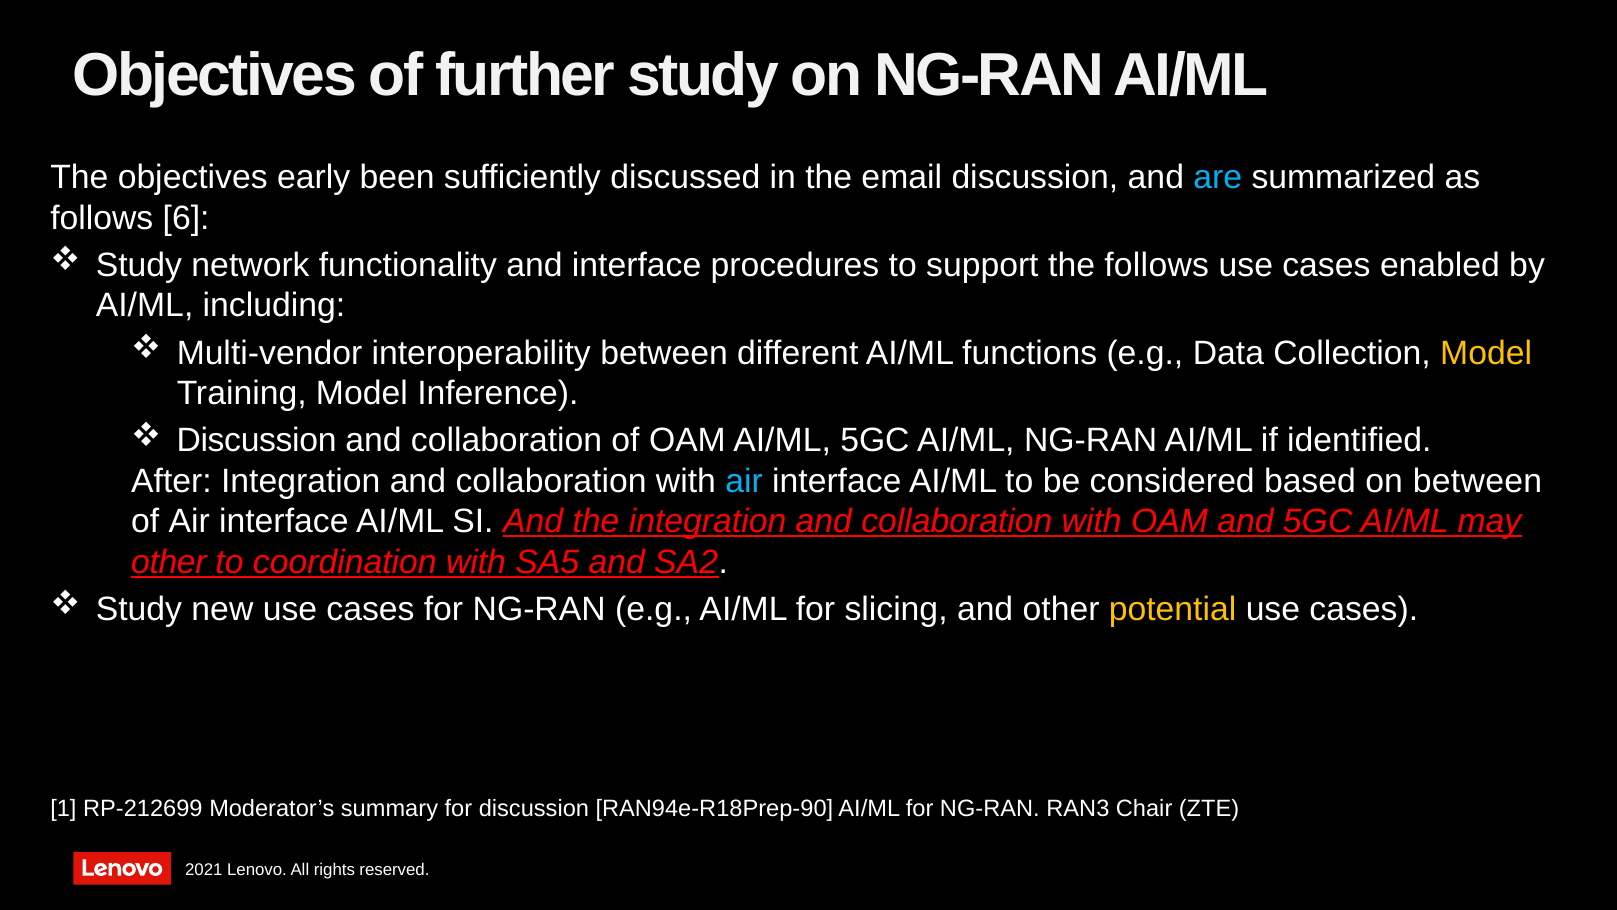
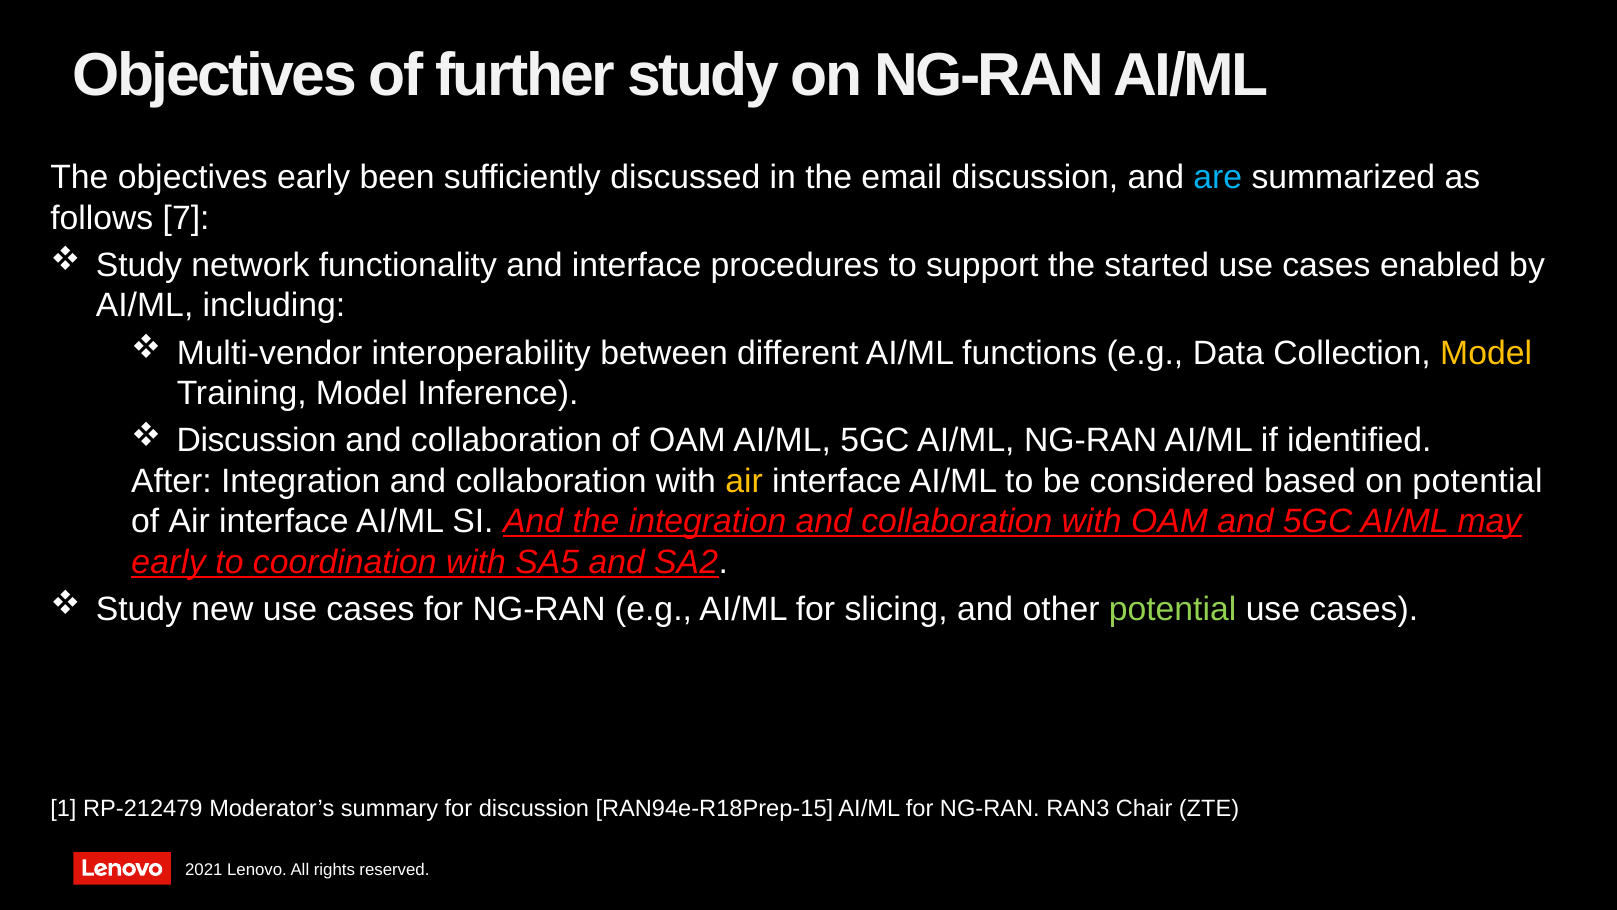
6: 6 -> 7
the follows: follows -> started
air at (744, 481) colour: light blue -> yellow
on between: between -> potential
other at (169, 562): other -> early
potential at (1173, 609) colour: yellow -> light green
RP-212699: RP-212699 -> RP-212479
RAN94e-R18Prep-90: RAN94e-R18Prep-90 -> RAN94e-R18Prep-15
